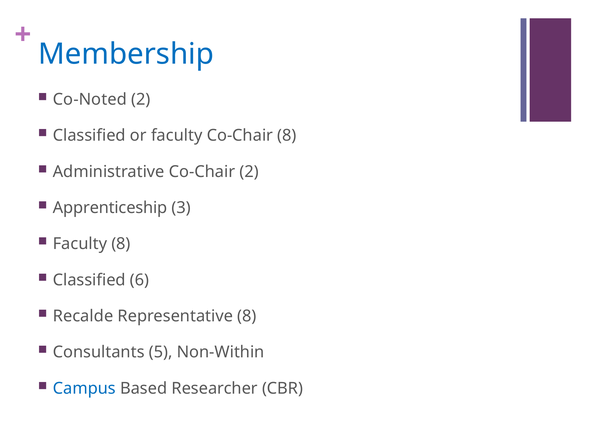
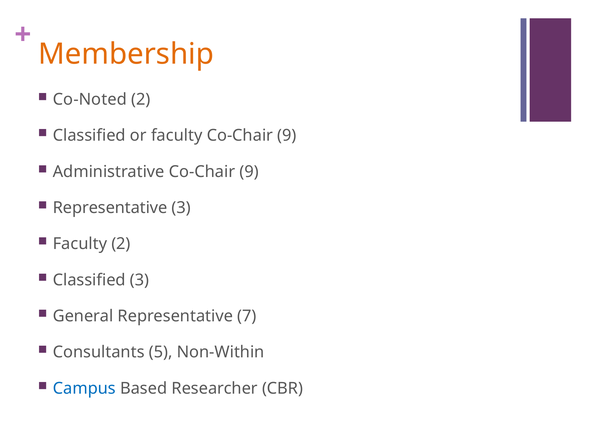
Membership colour: blue -> orange
faculty Co-Chair 8: 8 -> 9
Administrative Co-Chair 2: 2 -> 9
Apprenticeship at (110, 207): Apprenticeship -> Representative
Faculty 8: 8 -> 2
Classified 6: 6 -> 3
Recalde: Recalde -> General
Representative 8: 8 -> 7
